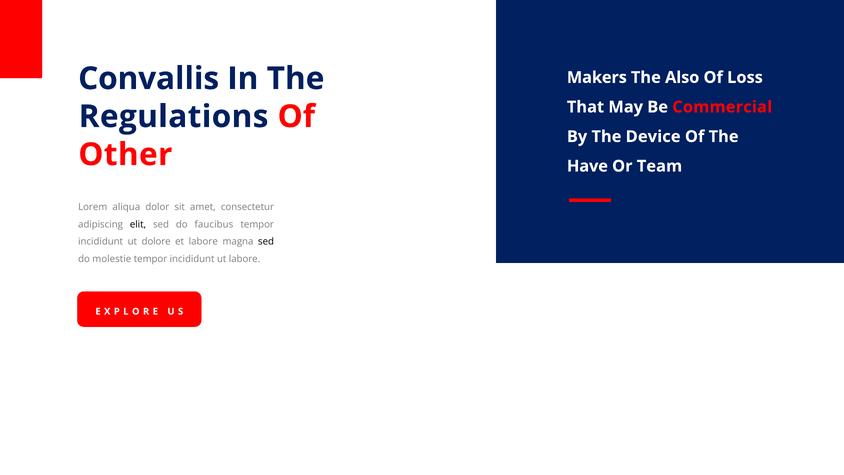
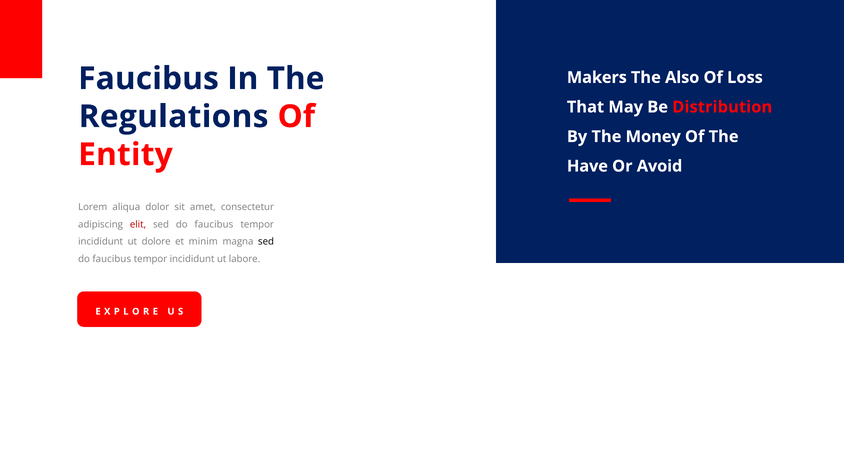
Convallis at (149, 79): Convallis -> Faucibus
Commercial: Commercial -> Distribution
Device: Device -> Money
Other: Other -> Entity
Team: Team -> Avoid
elit colour: black -> red
et labore: labore -> minim
molestie at (112, 259): molestie -> faucibus
